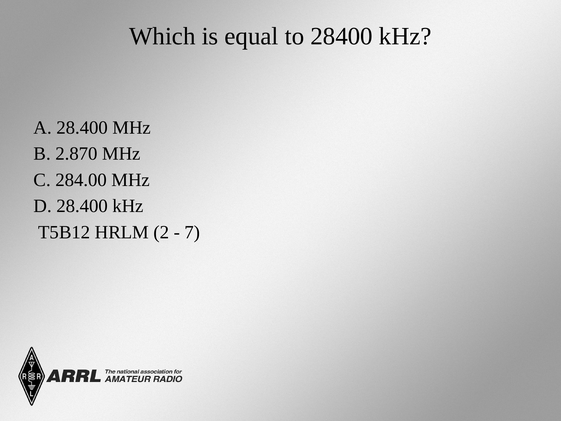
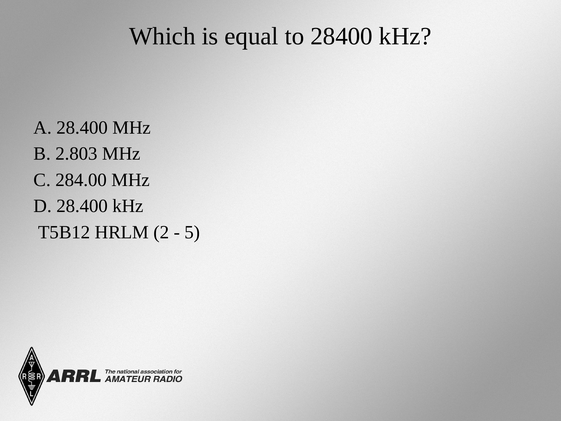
2.870: 2.870 -> 2.803
7: 7 -> 5
